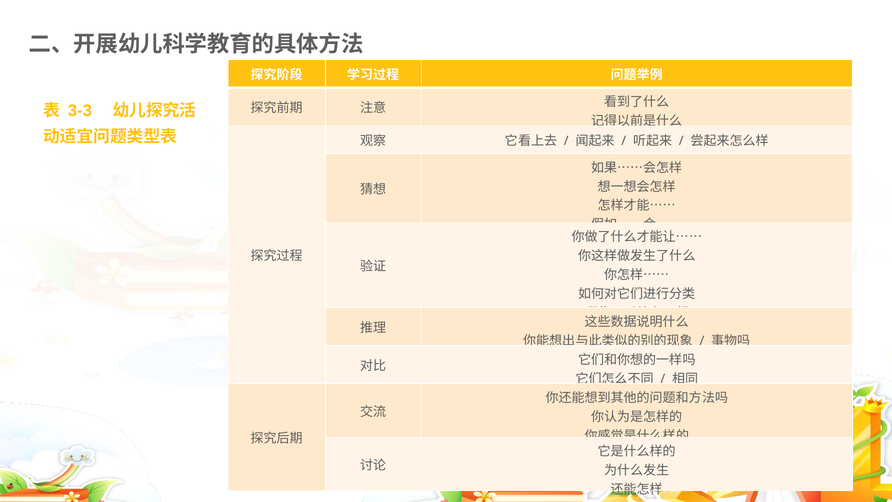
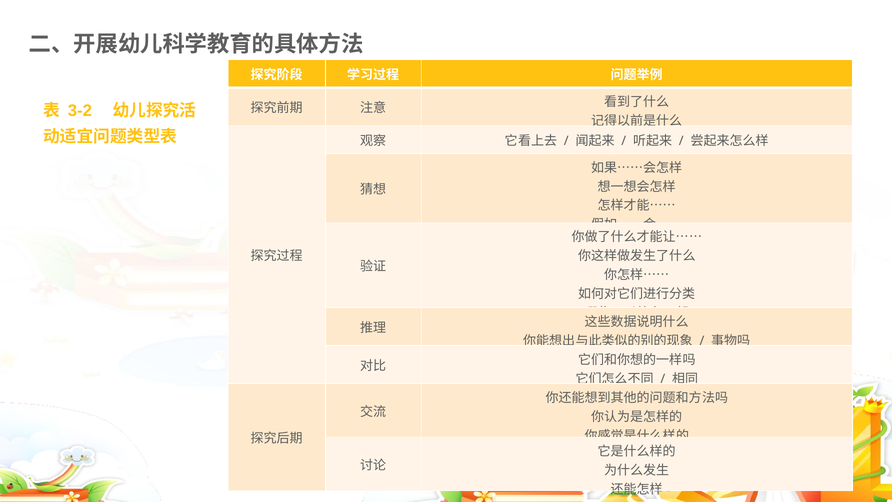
3-3: 3-3 -> 3-2
